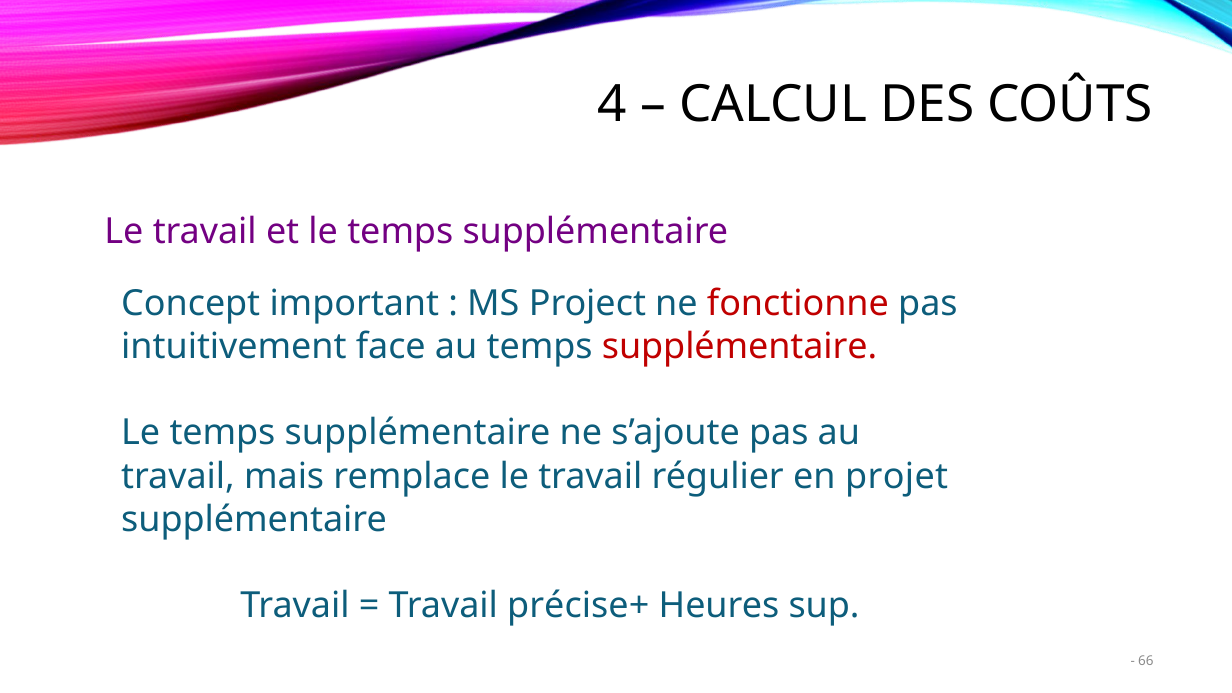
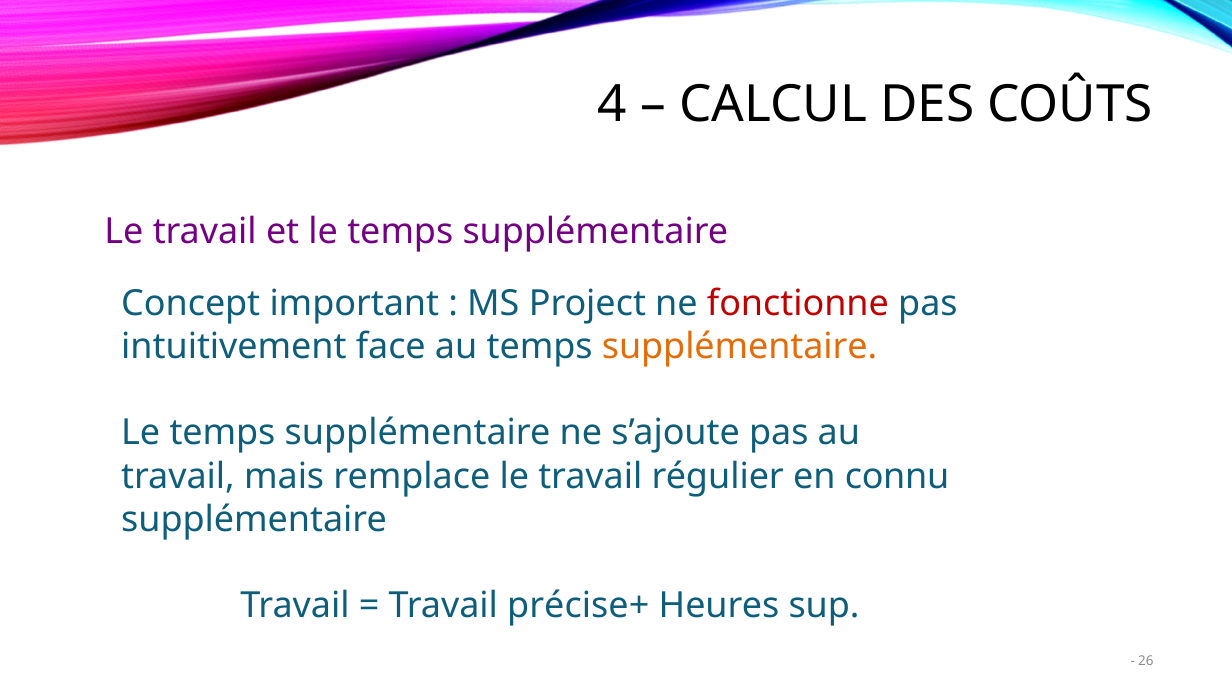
supplémentaire at (740, 347) colour: red -> orange
projet: projet -> connu
66: 66 -> 26
